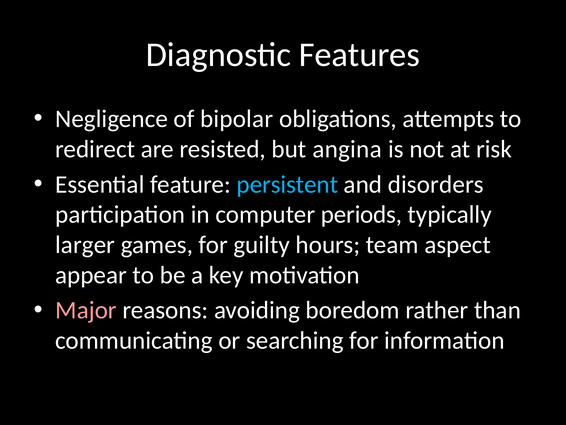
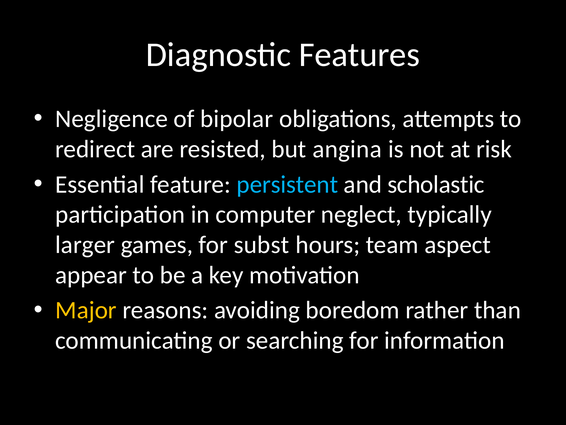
disorders: disorders -> scholastic
periods: periods -> neglect
guilty: guilty -> subst
Major colour: pink -> yellow
